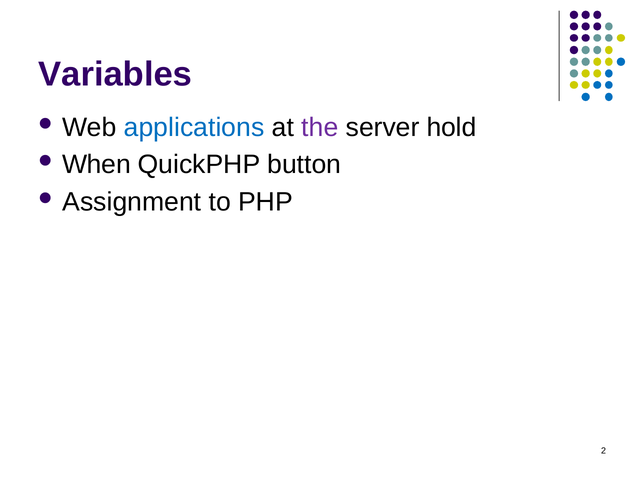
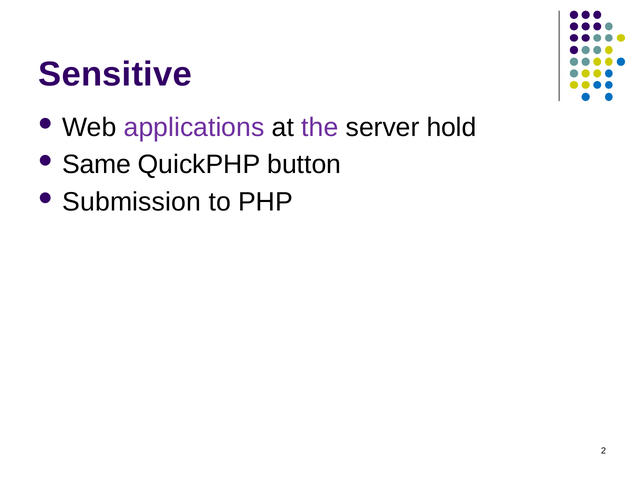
Variables: Variables -> Sensitive
applications colour: blue -> purple
When: When -> Same
Assignment: Assignment -> Submission
